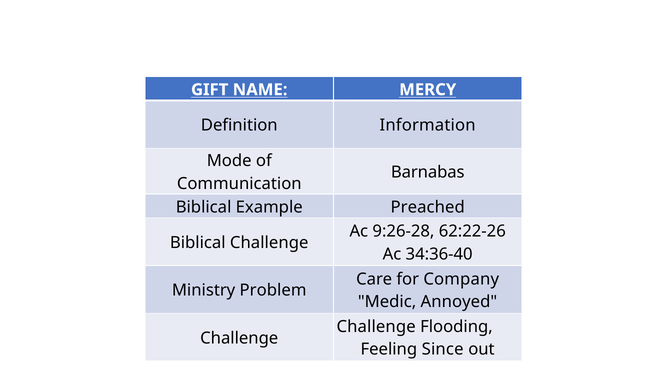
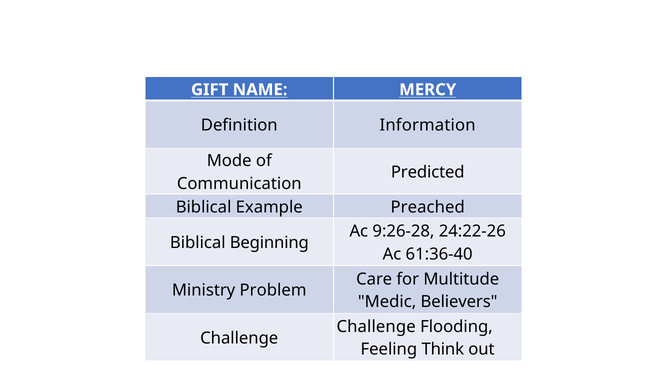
Barnabas: Barnabas -> Predicted
62:22-26: 62:22-26 -> 24:22-26
Biblical Challenge: Challenge -> Beginning
34:36-40: 34:36-40 -> 61:36-40
Company: Company -> Multitude
Annoyed: Annoyed -> Believers
Since: Since -> Think
